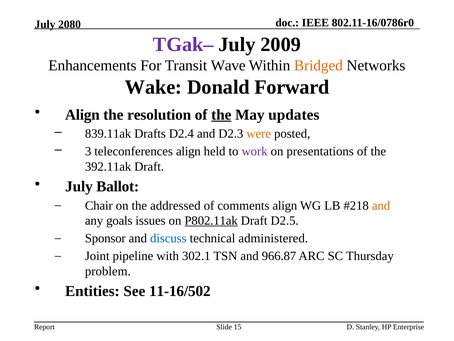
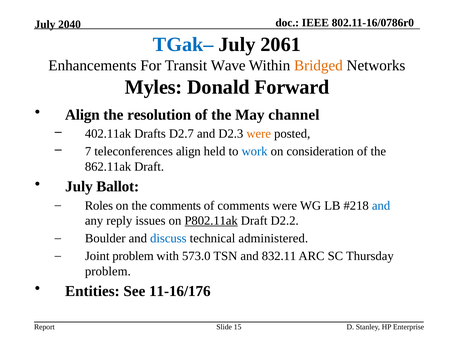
2080: 2080 -> 2040
TGak– colour: purple -> blue
2009: 2009 -> 2061
Wake: Wake -> Myles
the at (221, 115) underline: present -> none
updates: updates -> channel
839.11ak: 839.11ak -> 402.11ak
D2.4: D2.4 -> D2.7
3: 3 -> 7
work colour: purple -> blue
presentations: presentations -> consideration
392.11ak: 392.11ak -> 862.11ak
Chair: Chair -> Roles
the addressed: addressed -> comments
comments align: align -> were
and at (381, 205) colour: orange -> blue
goals: goals -> reply
D2.5: D2.5 -> D2.2
Sponsor: Sponsor -> Boulder
Joint pipeline: pipeline -> problem
302.1: 302.1 -> 573.0
966.87: 966.87 -> 832.11
11-16/502: 11-16/502 -> 11-16/176
